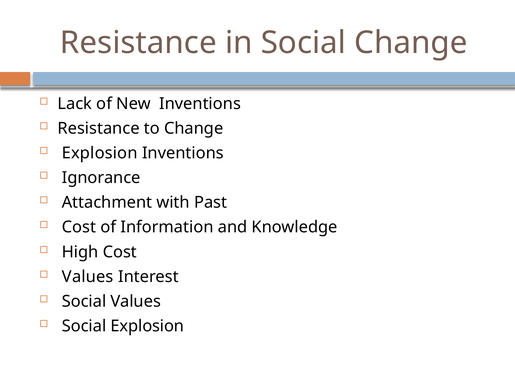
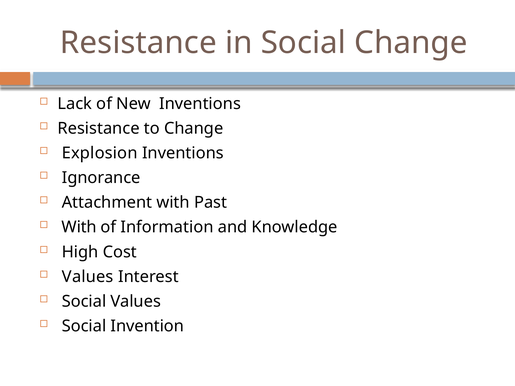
Cost at (79, 227): Cost -> With
Social Explosion: Explosion -> Invention
